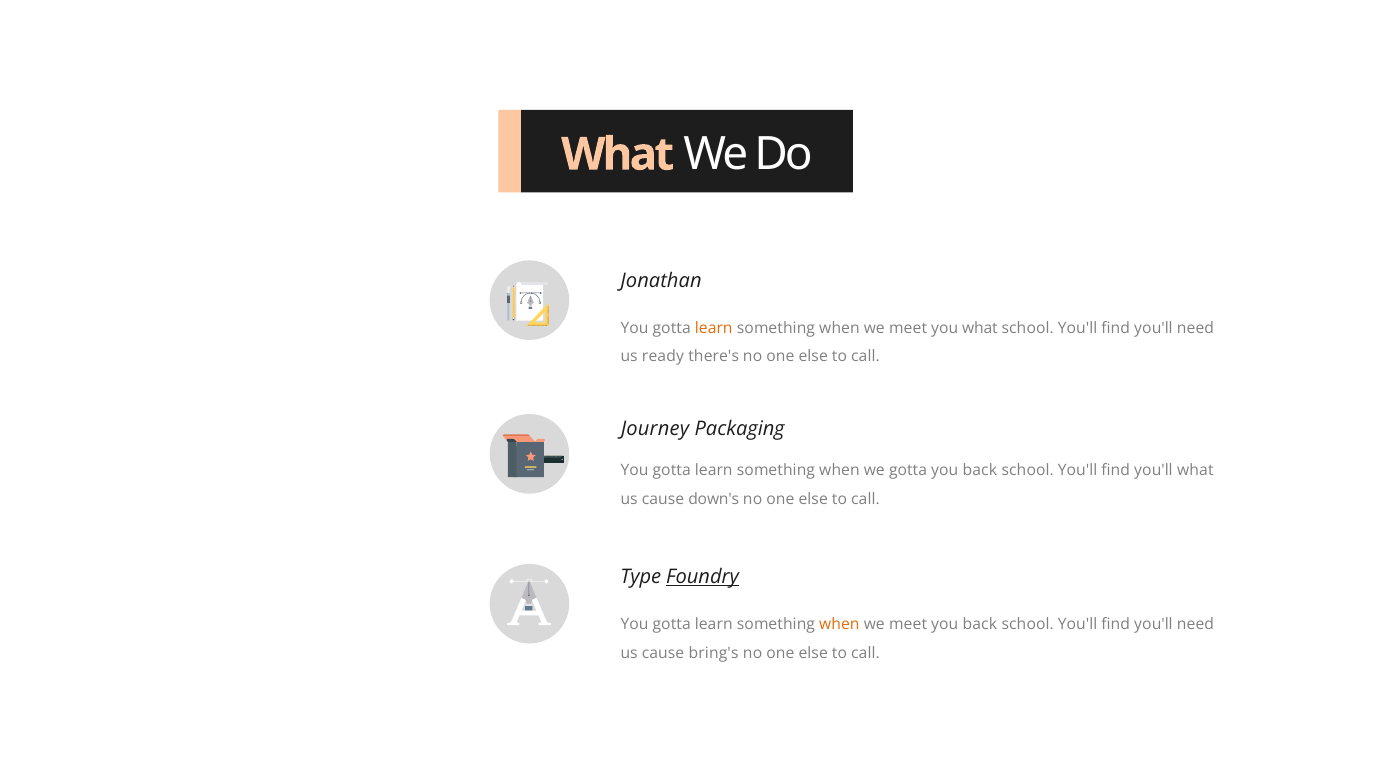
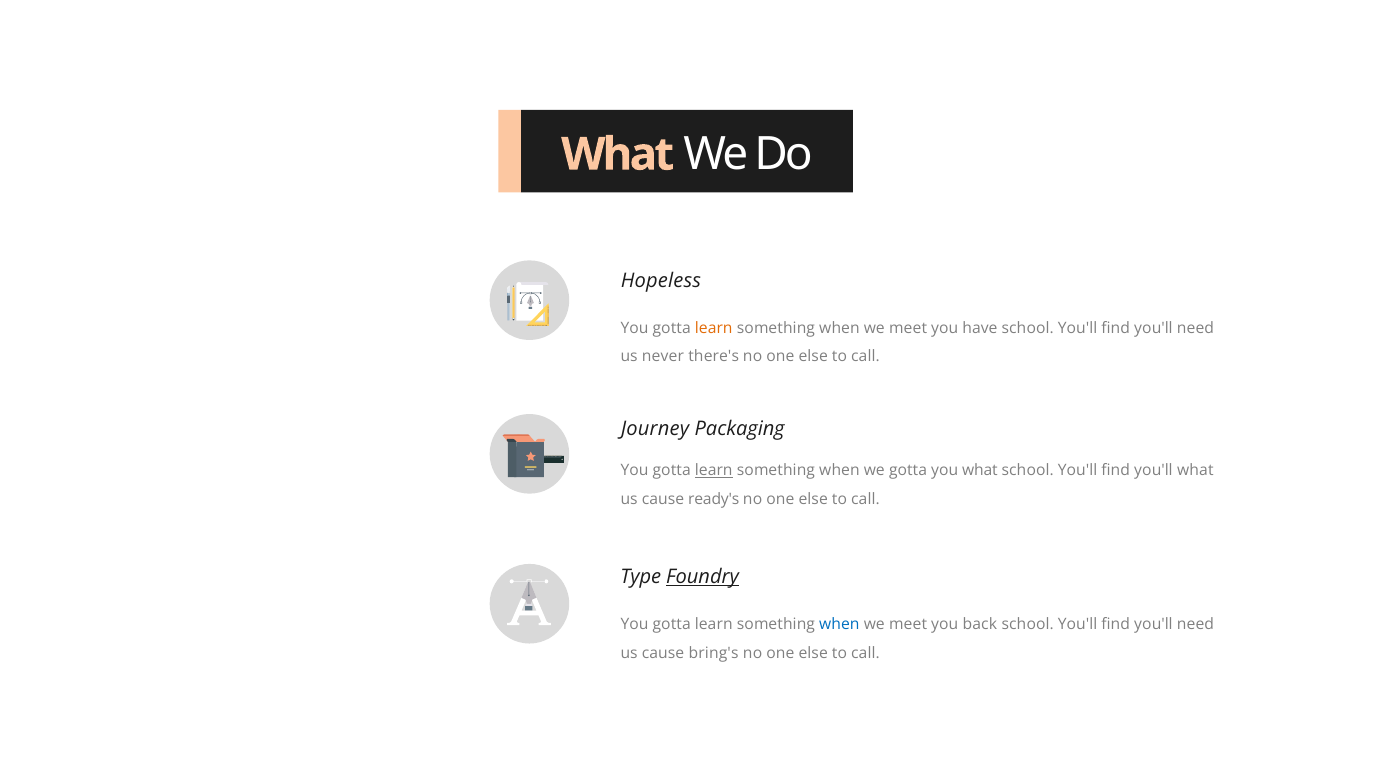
Jonathan: Jonathan -> Hopeless
you what: what -> have
ready: ready -> never
learn at (714, 470) underline: none -> present
back at (980, 470): back -> what
down's: down's -> ready's
when at (839, 625) colour: orange -> blue
